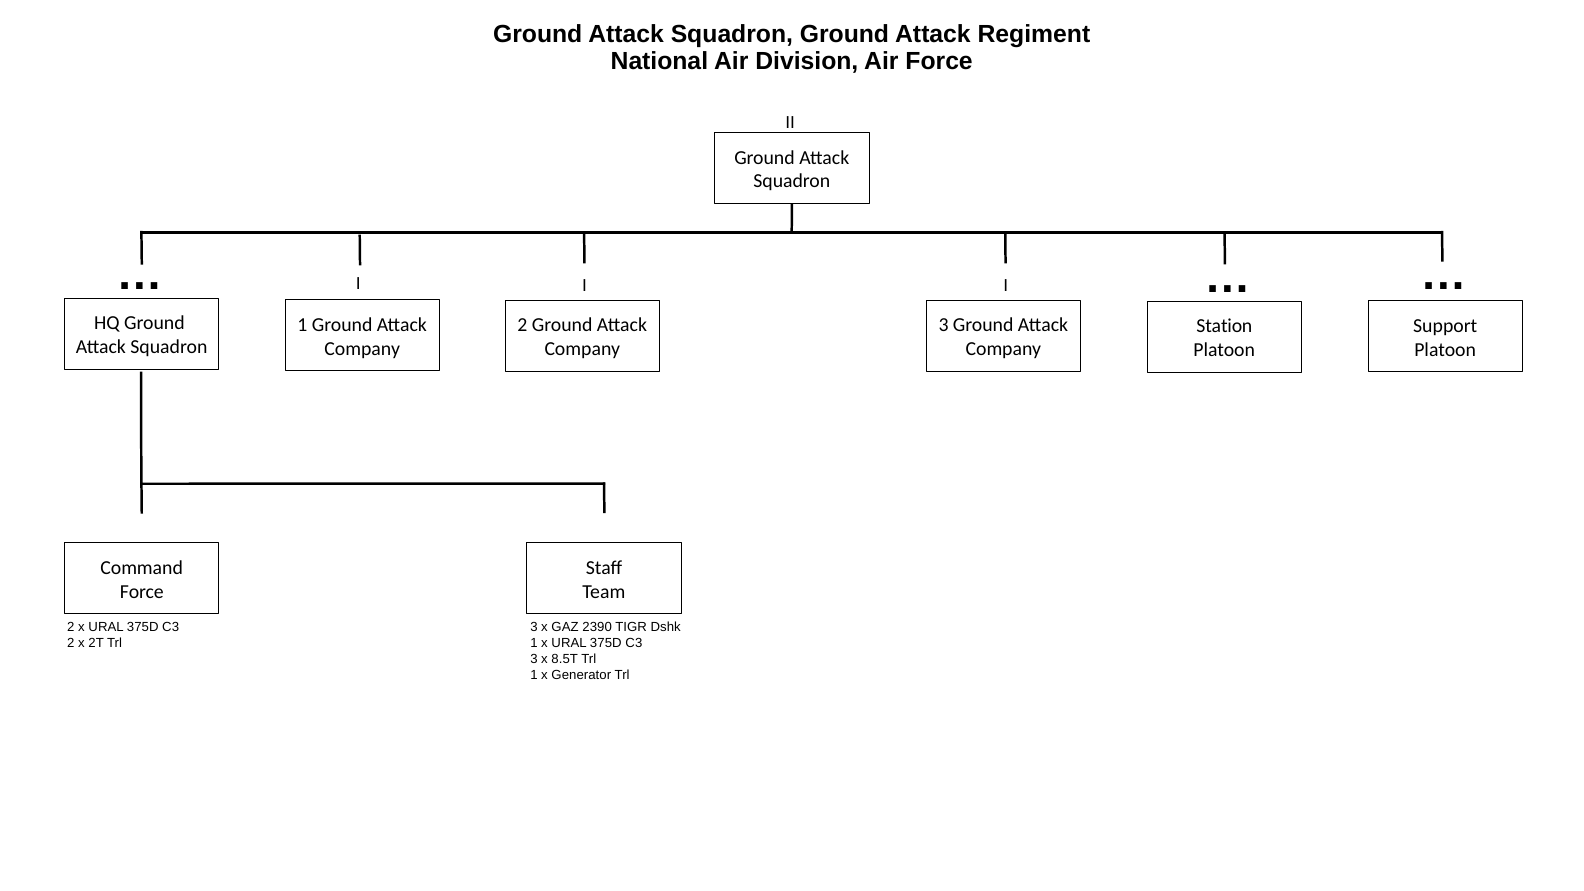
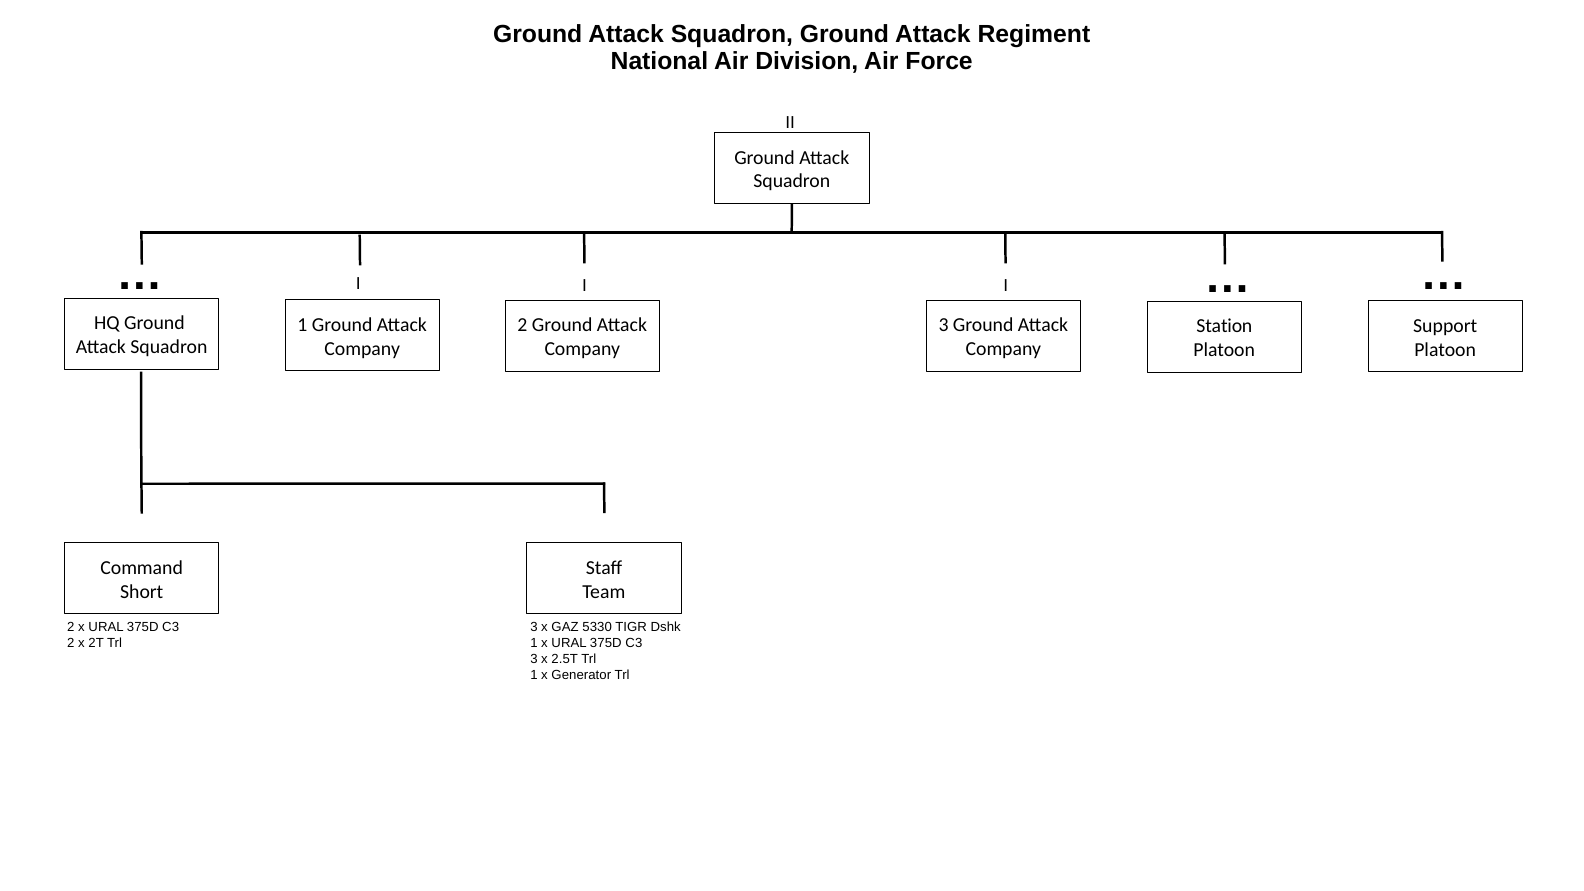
Force at (142, 592): Force -> Short
2390: 2390 -> 5330
8.5T: 8.5T -> 2.5T
